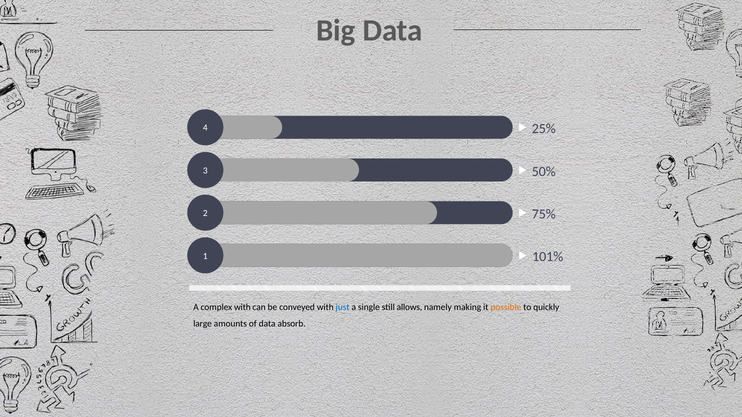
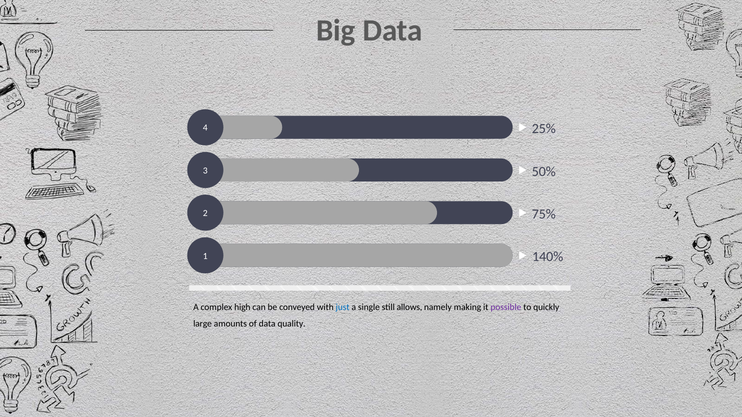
101%: 101% -> 140%
complex with: with -> high
possible colour: orange -> purple
absorb: absorb -> quality
